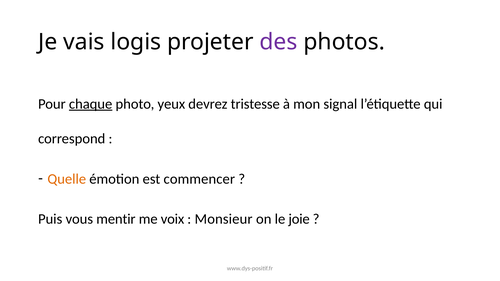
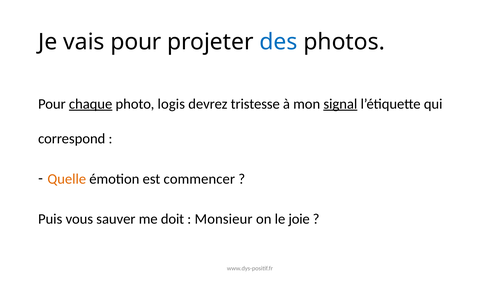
vais logis: logis -> pour
des colour: purple -> blue
yeux: yeux -> logis
signal underline: none -> present
mentir: mentir -> sauver
voix: voix -> doit
